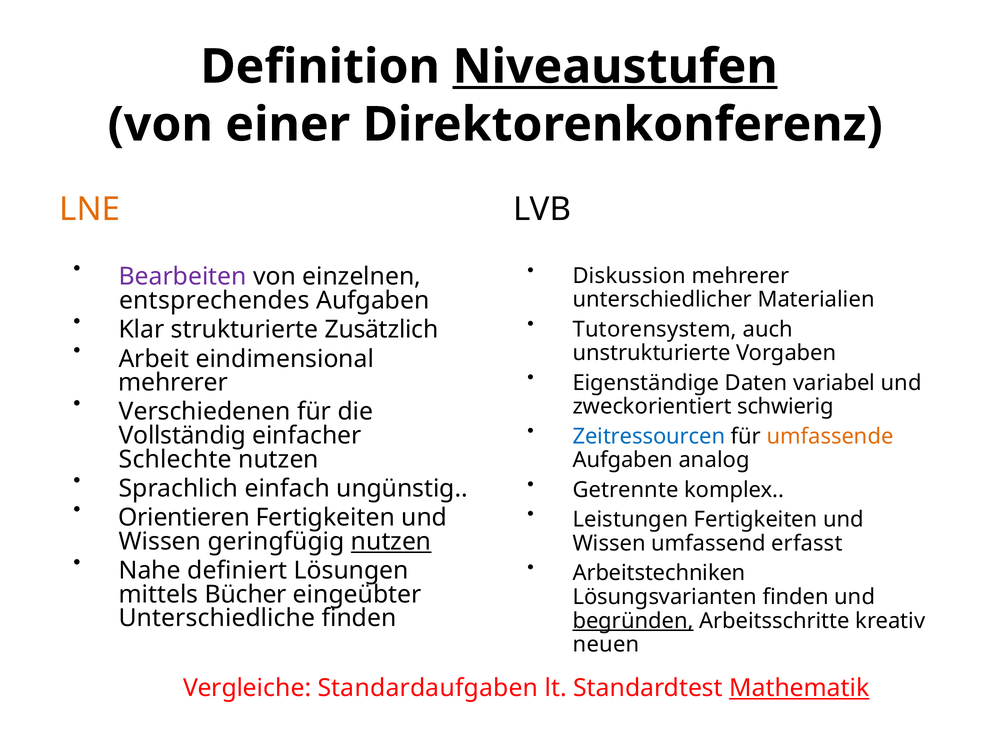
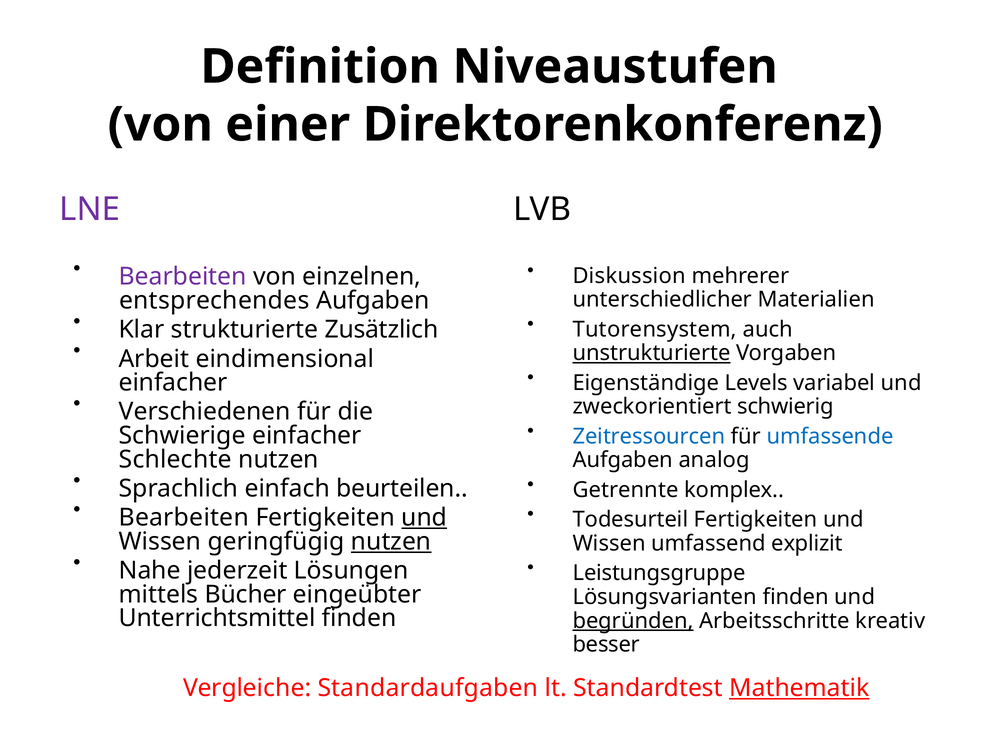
Niveaustufen underline: present -> none
LNE colour: orange -> purple
unstrukturierte underline: none -> present
Daten: Daten -> Levels
mehrerer at (173, 382): mehrerer -> einfacher
umfassende colour: orange -> blue
Vollständig: Vollständig -> Schwierige
ungünstig: ungünstig -> beurteilen
Orientieren at (184, 517): Orientieren -> Bearbeiten
und at (424, 517) underline: none -> present
Leistungen: Leistungen -> Todesurteil
erfasst: erfasst -> explizit
definiert: definiert -> jederzeit
Arbeitstechniken: Arbeitstechniken -> Leistungsgruppe
Unterschiedliche: Unterschiedliche -> Unterrichtsmittel
neuen: neuen -> besser
